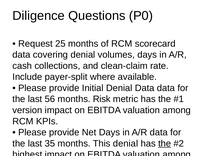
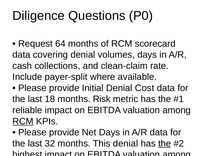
25: 25 -> 64
Denial Data: Data -> Cost
56: 56 -> 18
version: version -> reliable
RCM at (23, 121) underline: none -> present
35: 35 -> 32
